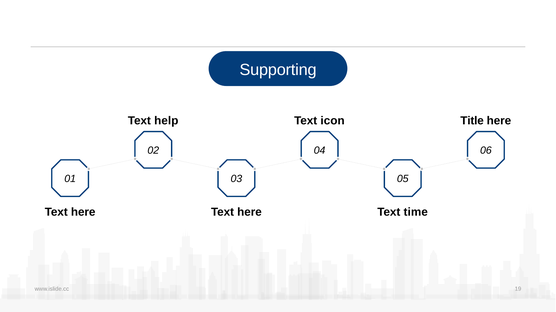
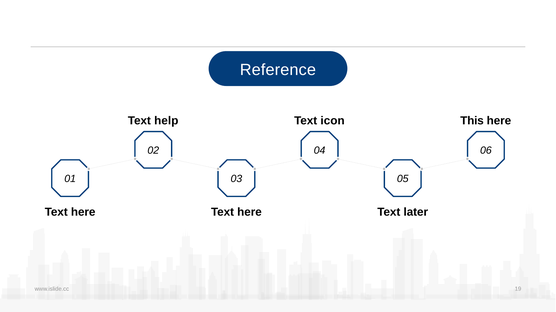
Supporting: Supporting -> Reference
Title: Title -> This
time: time -> later
